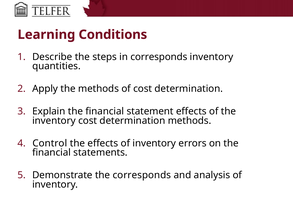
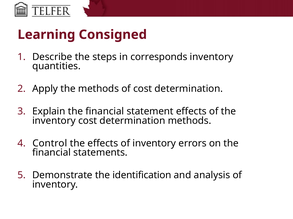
Conditions: Conditions -> Consigned
the corresponds: corresponds -> identification
